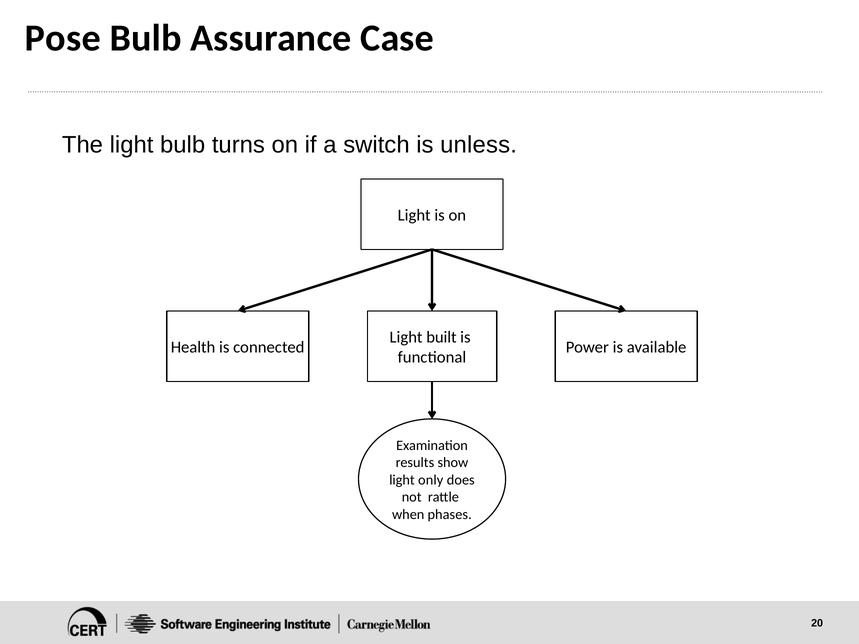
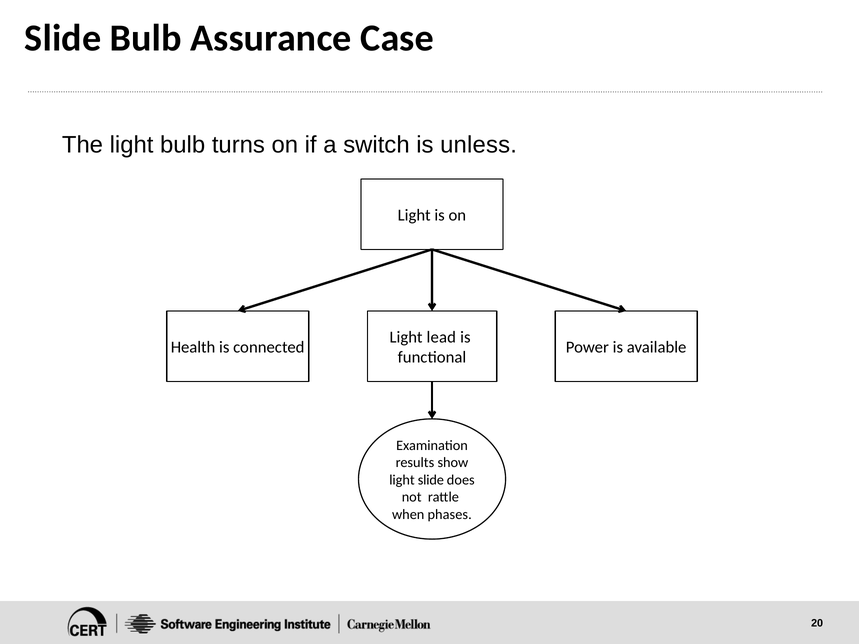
Pose at (63, 38): Pose -> Slide
built: built -> lead
light only: only -> slide
